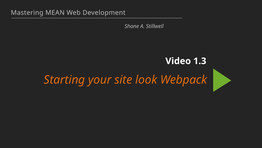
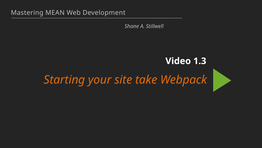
look: look -> take
